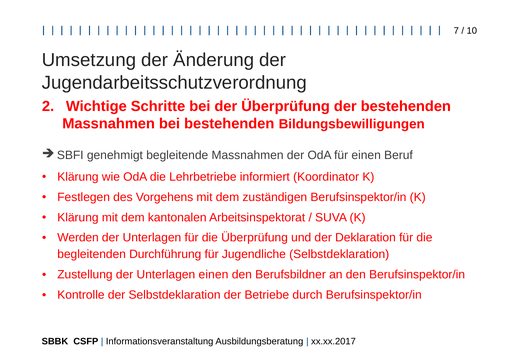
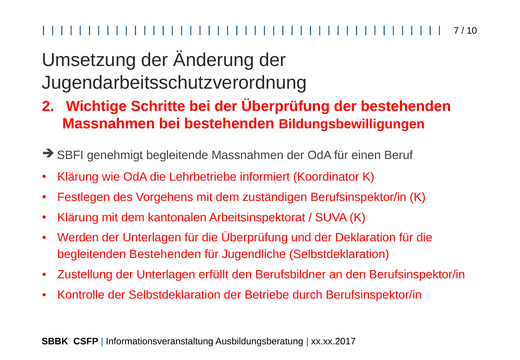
begleitenden Durchführung: Durchführung -> Bestehenden
Unterlagen einen: einen -> erfüllt
